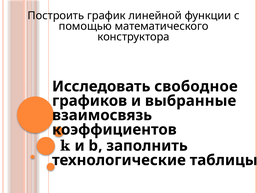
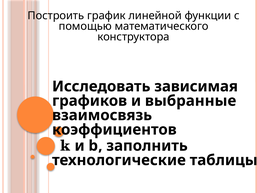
свободное: свободное -> зависимая
